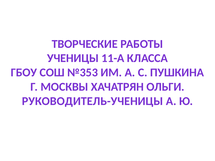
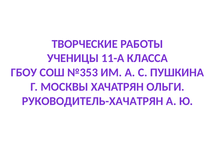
РУКОВОДИТЕЛЬ-УЧЕНИЦЫ: РУКОВОДИТЕЛЬ-УЧЕНИЦЫ -> РУКОВОДИТЕЛЬ-ХАЧАТРЯН
